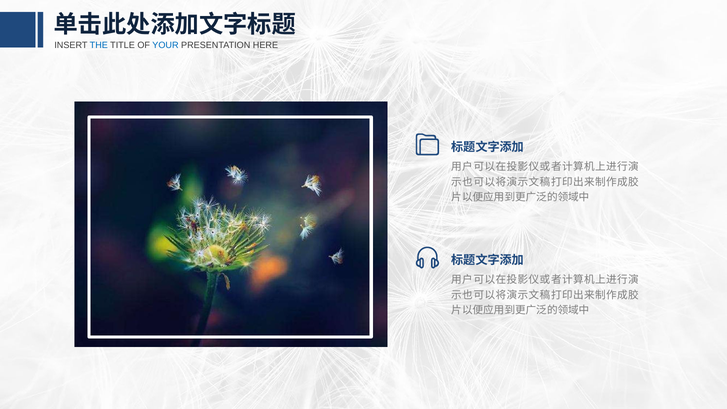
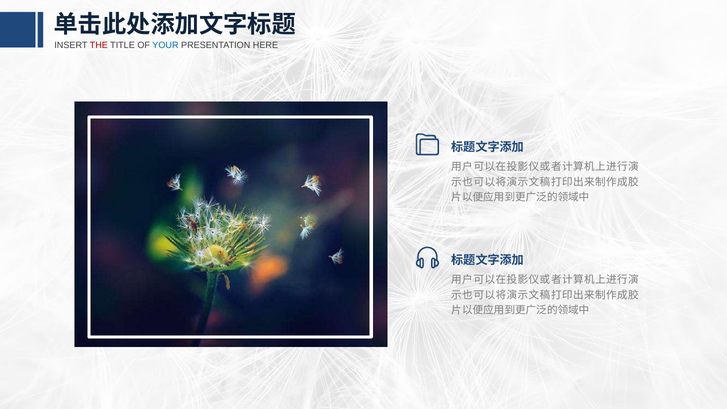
THE colour: blue -> red
